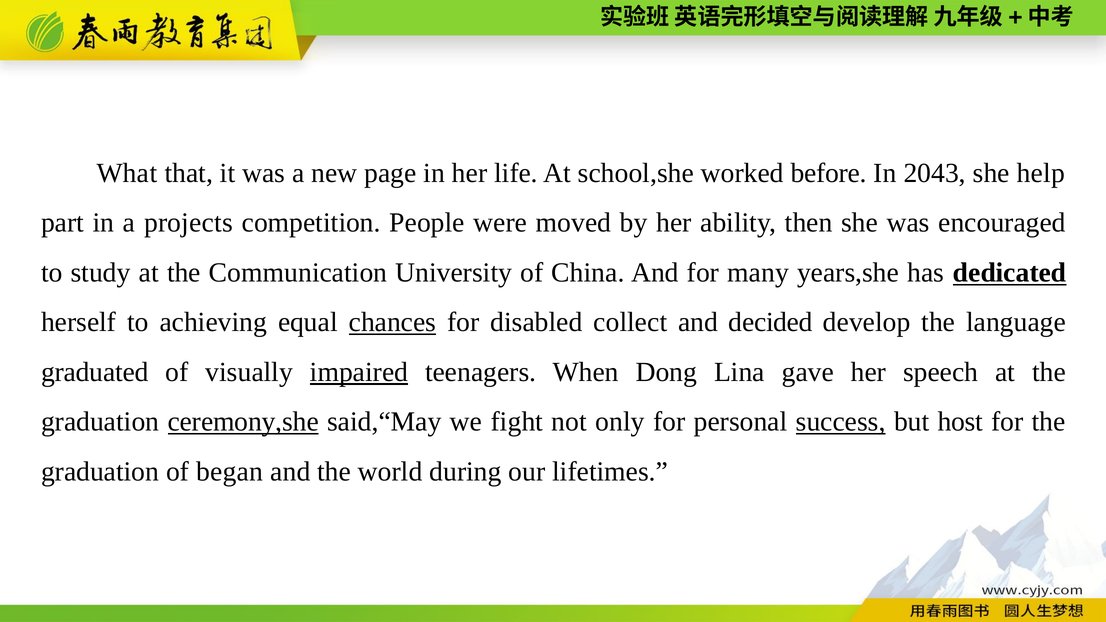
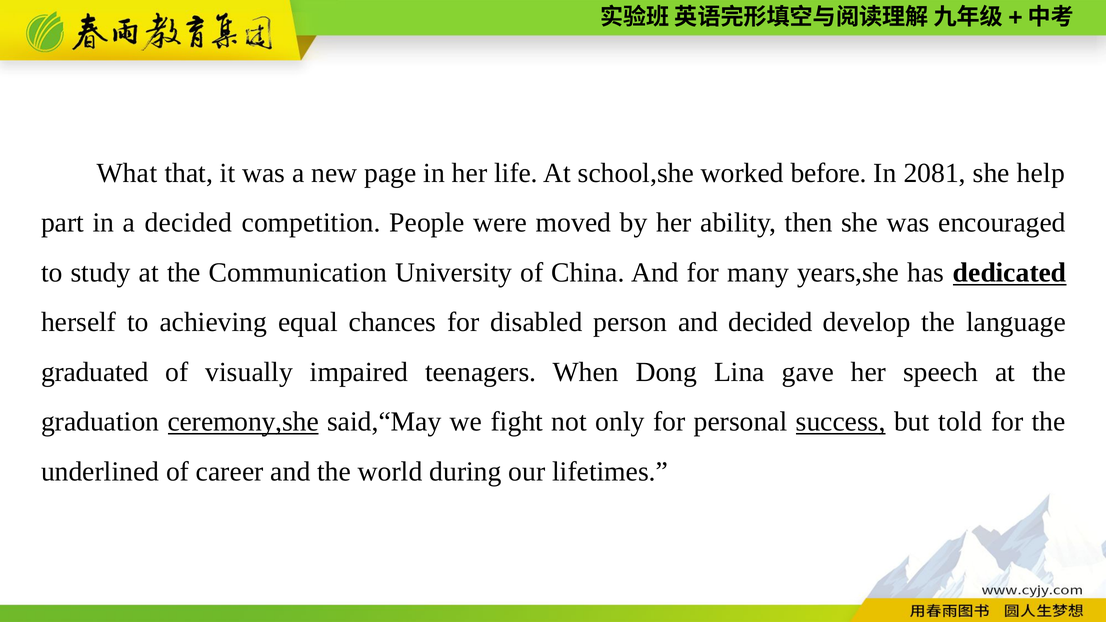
2043: 2043 -> 2081
a projects: projects -> decided
chances underline: present -> none
collect: collect -> person
impaired underline: present -> none
host: host -> told
graduation at (100, 472): graduation -> underlined
began: began -> career
